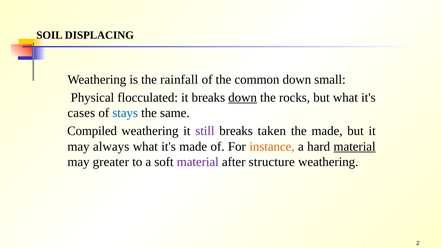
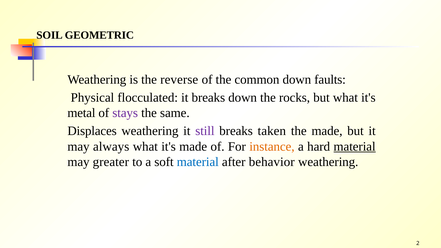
DISPLACING: DISPLACING -> GEOMETRIC
rainfall: rainfall -> reverse
small: small -> faults
down at (243, 98) underline: present -> none
cases: cases -> metal
stays colour: blue -> purple
Compiled: Compiled -> Displaces
material at (198, 162) colour: purple -> blue
structure: structure -> behavior
